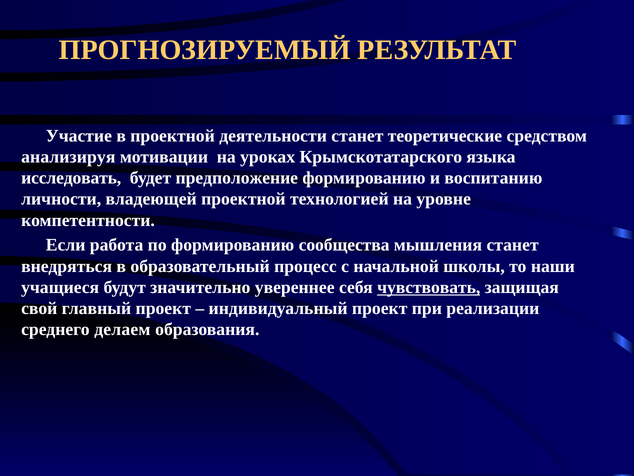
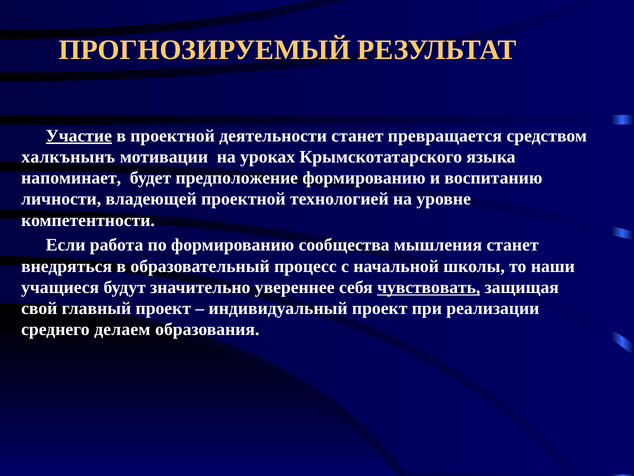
Участие underline: none -> present
теоретические: теоретические -> превращается
анализируя: анализируя -> халкънынъ
исследовать: исследовать -> напоминает
